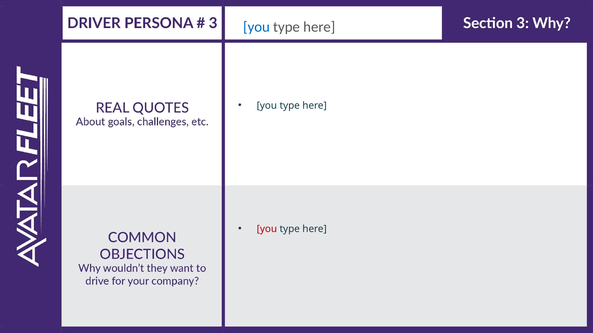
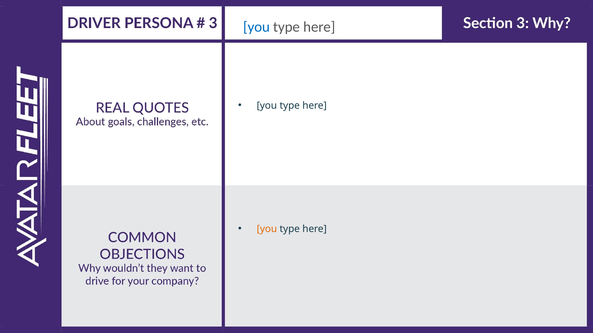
you at (267, 229) colour: red -> orange
